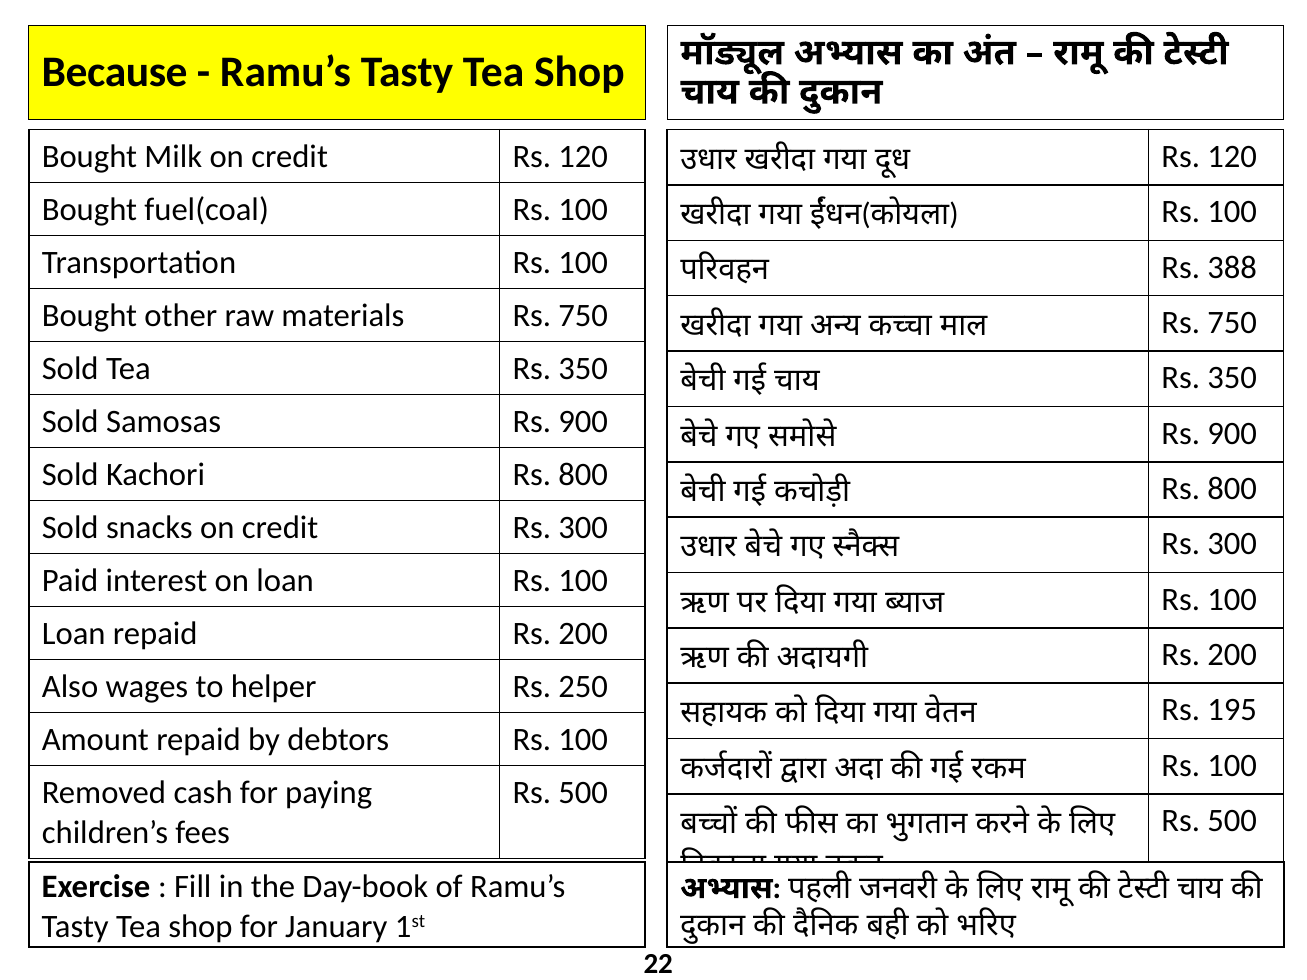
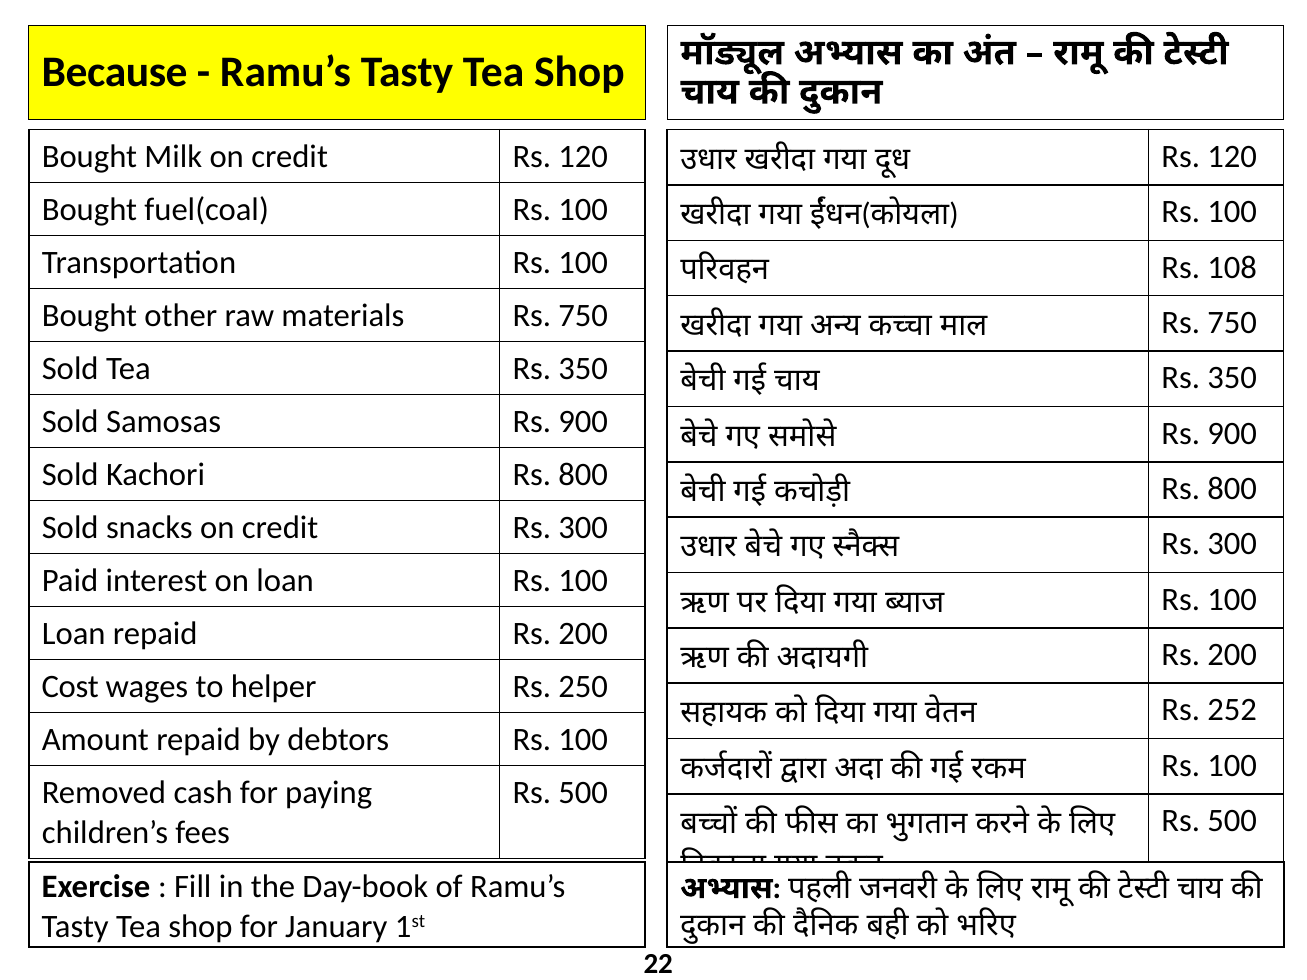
388: 388 -> 108
Also: Also -> Cost
195: 195 -> 252
